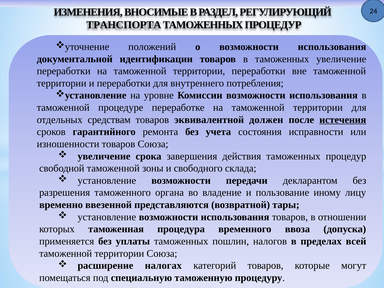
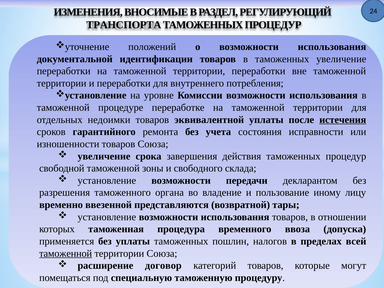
средствам: средствам -> недоимки
эквивалентной должен: должен -> уплаты
таможенной at (66, 253) underline: none -> present
налогах: налогах -> договор
